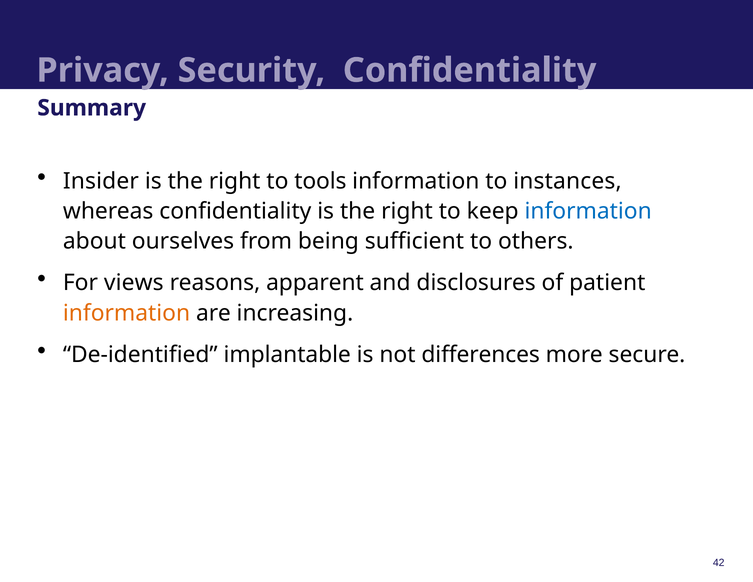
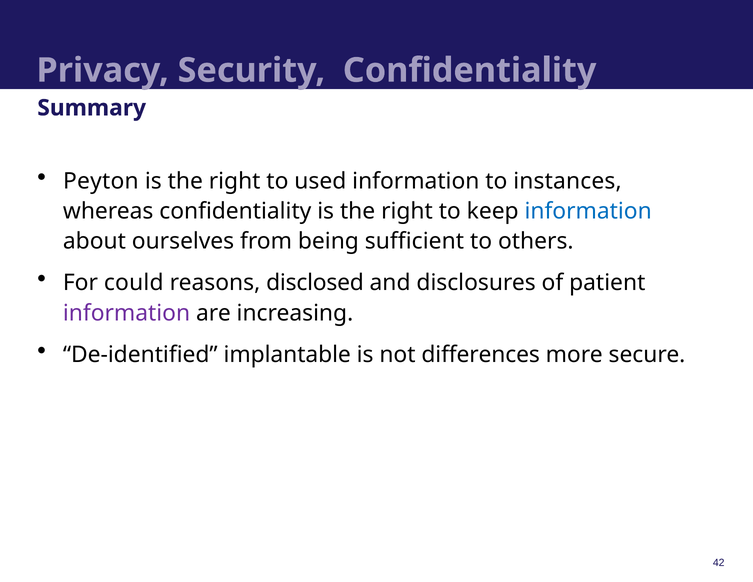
Insider: Insider -> Peyton
tools: tools -> used
views: views -> could
apparent: apparent -> disclosed
information at (127, 313) colour: orange -> purple
